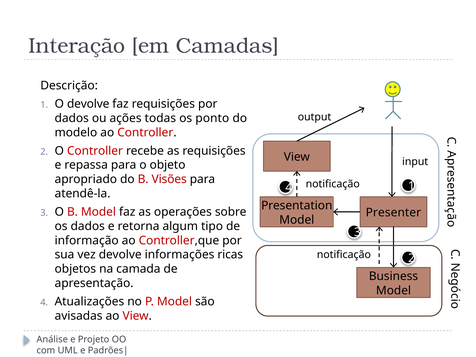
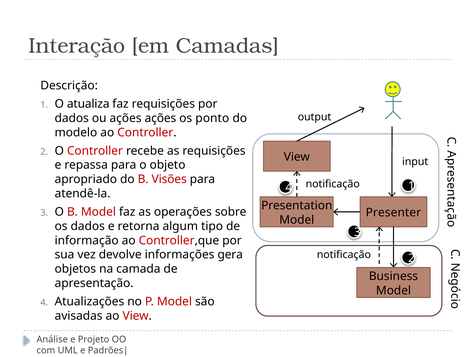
O devolve: devolve -> atualiza
ações todas: todas -> ações
ricas: ricas -> gera
